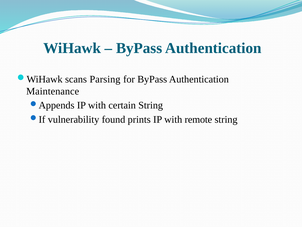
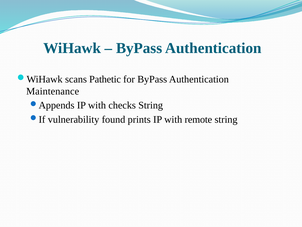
Parsing: Parsing -> Pathetic
certain: certain -> checks
